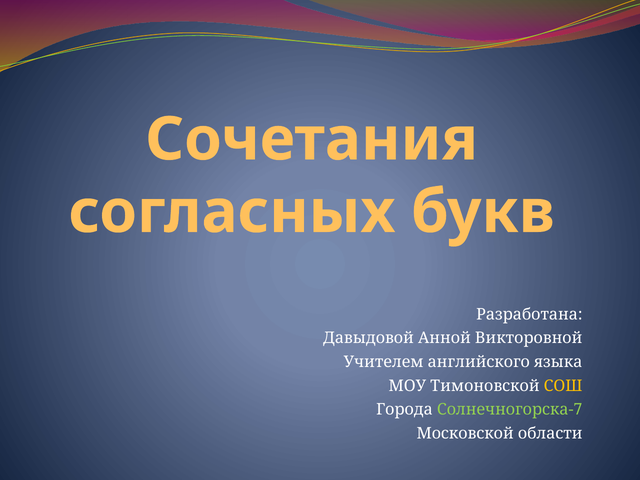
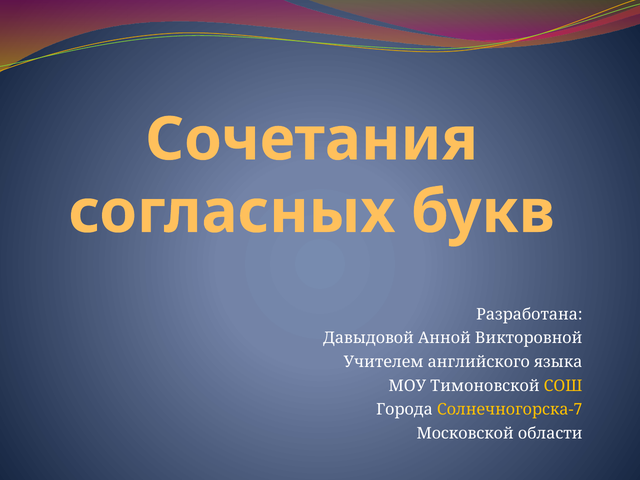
Солнечногорска-7 colour: light green -> yellow
